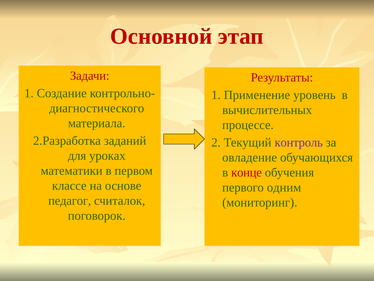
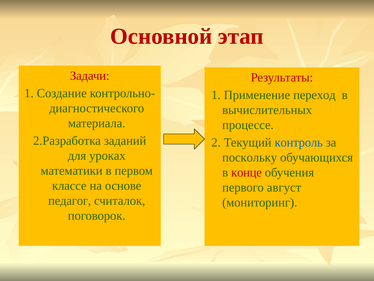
уровень: уровень -> переход
контроль colour: purple -> blue
овладение: овладение -> поскольку
одним: одним -> август
